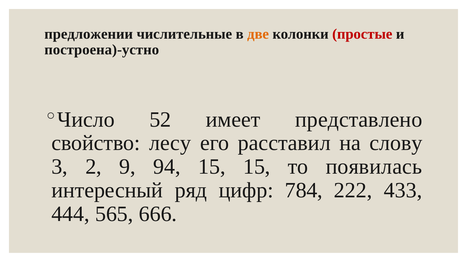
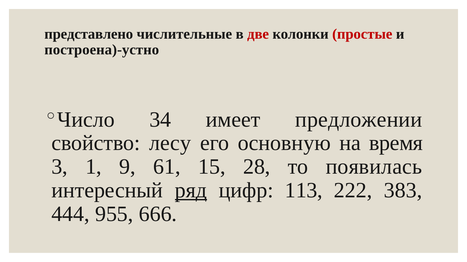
предложении: предложении -> представлено
две colour: orange -> red
52: 52 -> 34
представлено: представлено -> предложении
расставил: расставил -> основную
слову: слову -> время
2: 2 -> 1
94: 94 -> 61
15 15: 15 -> 28
ряд underline: none -> present
784: 784 -> 113
433: 433 -> 383
565: 565 -> 955
